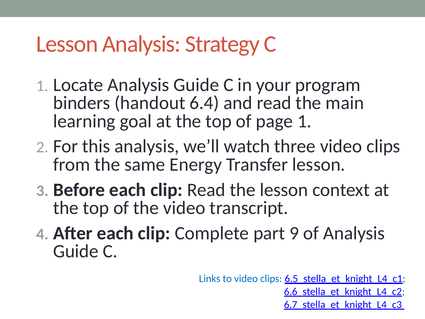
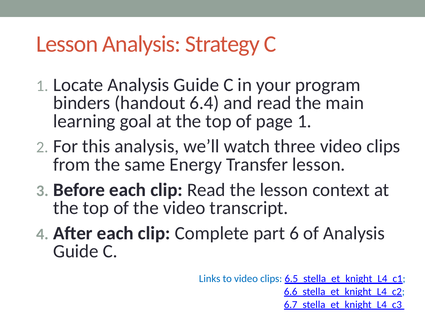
9: 9 -> 6
